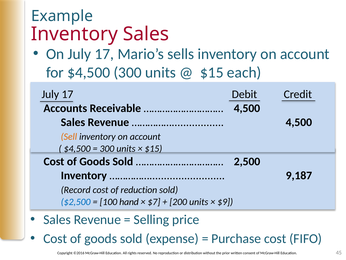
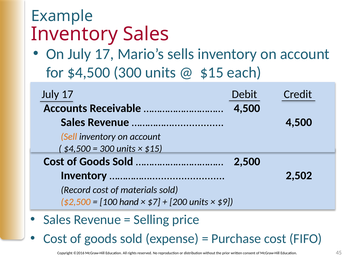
9,187: 9,187 -> 2,502
reduction: reduction -> materials
$2,500 colour: blue -> orange
